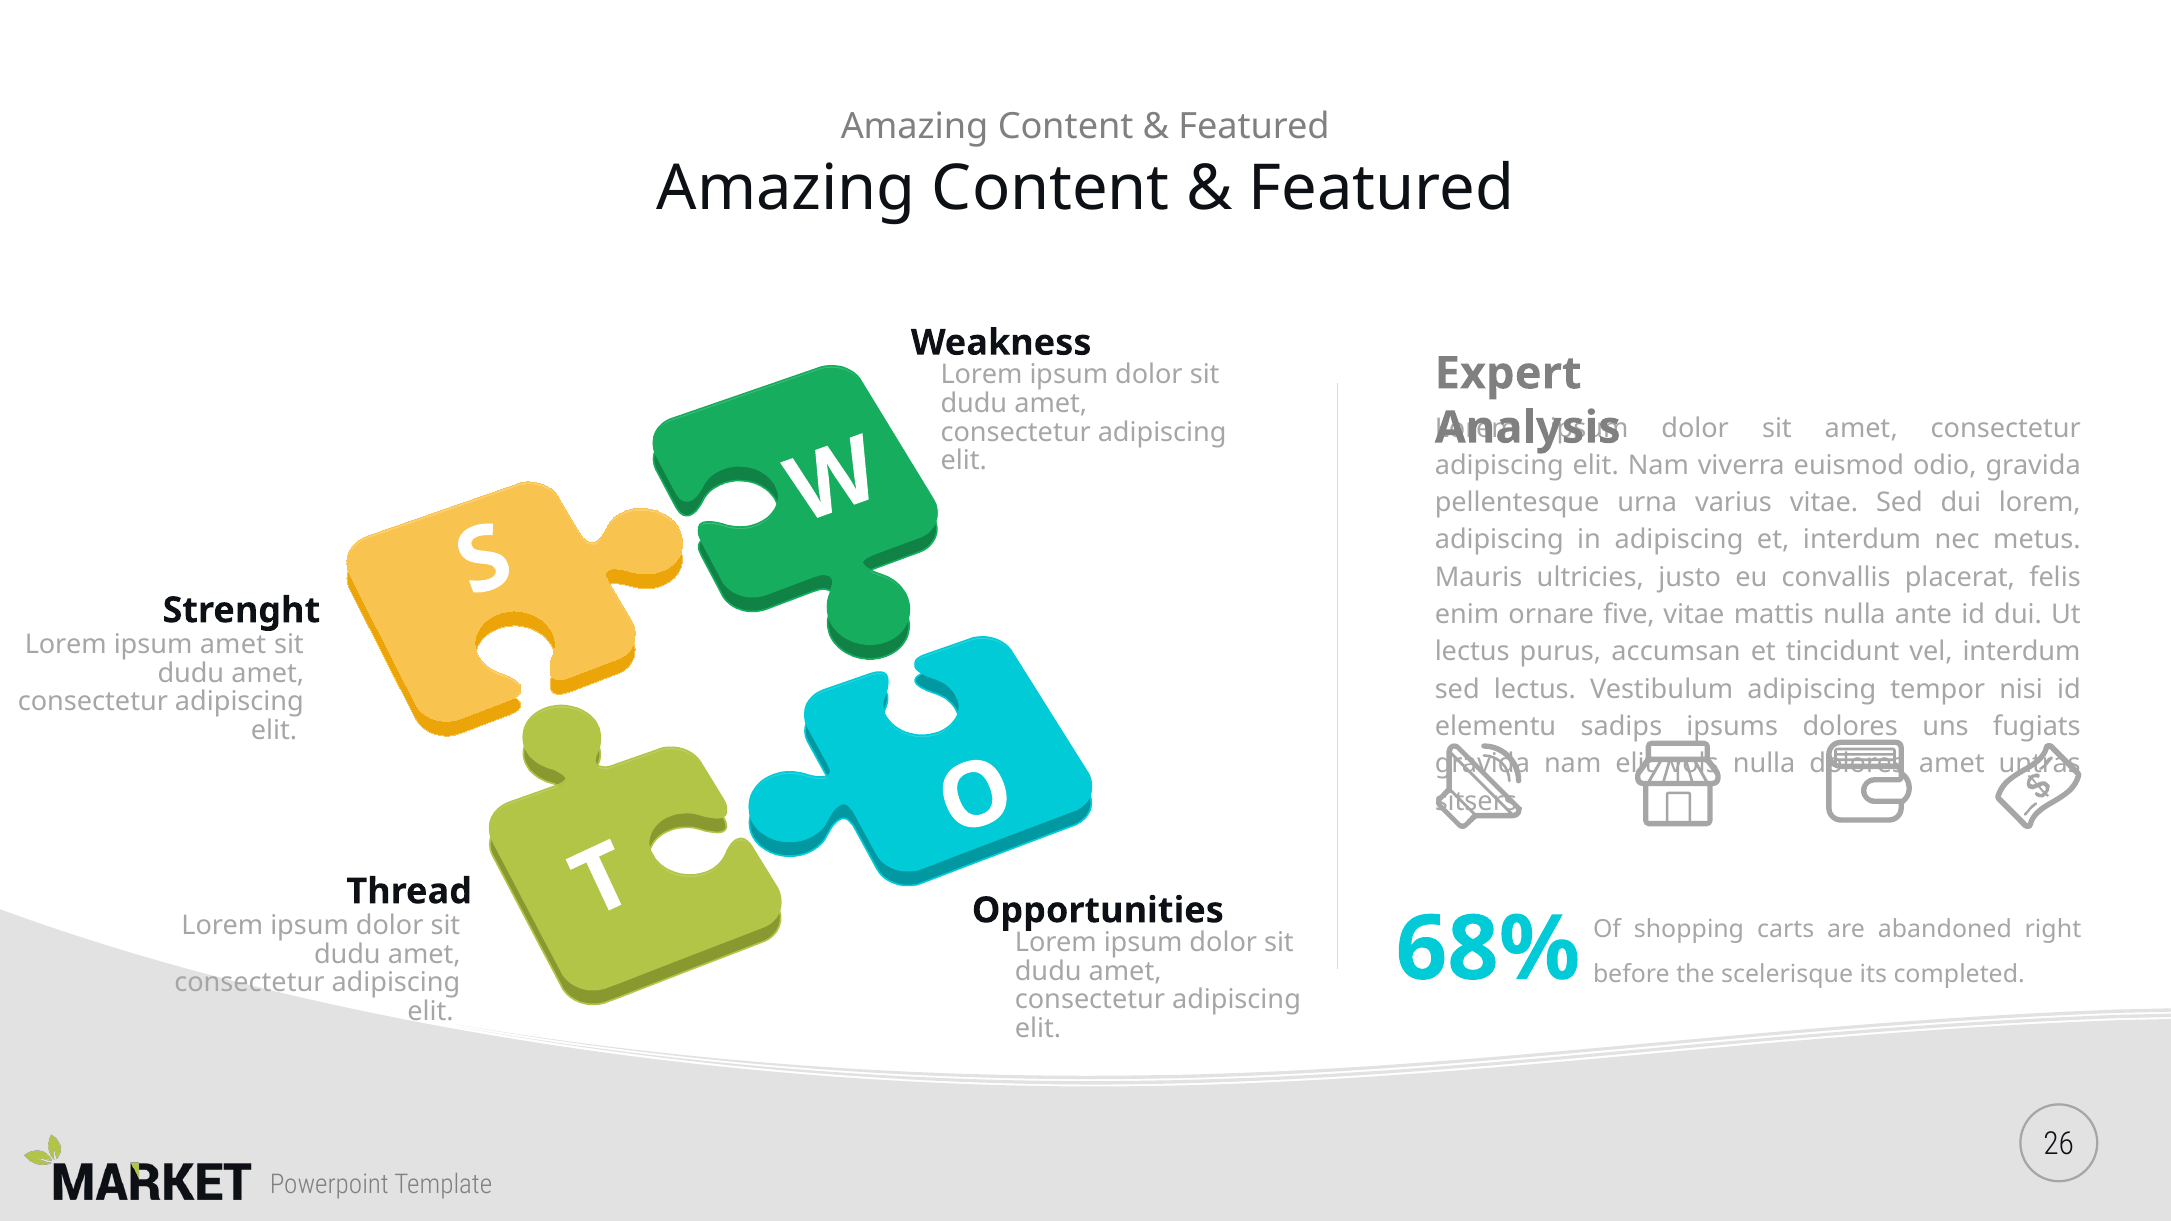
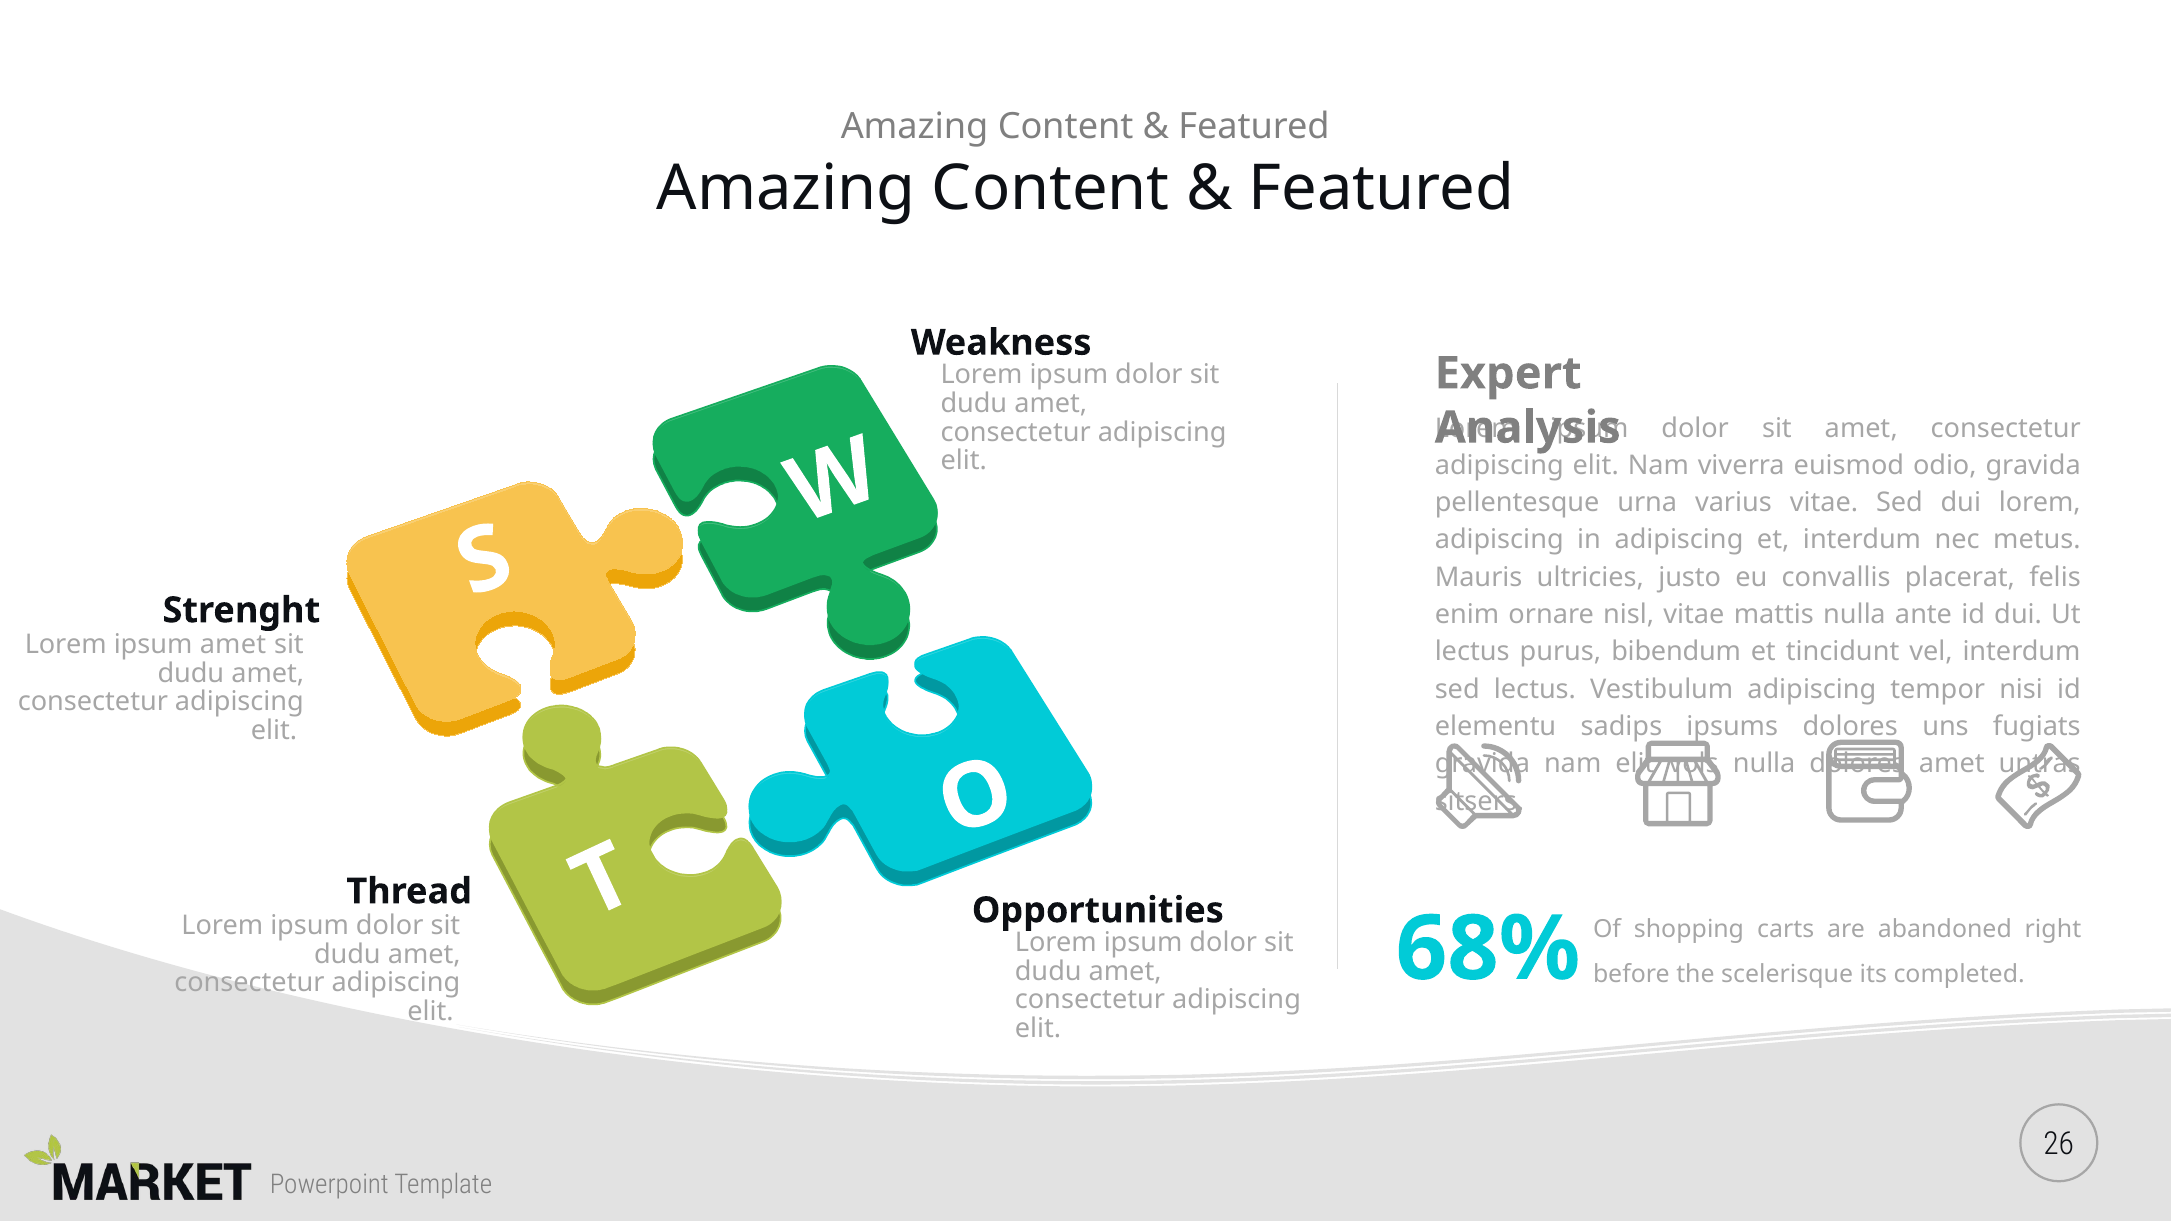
five: five -> nisl
accumsan: accumsan -> bibendum
